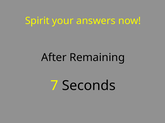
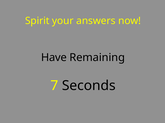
After: After -> Have
